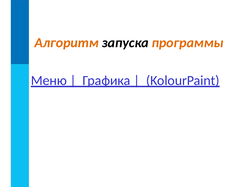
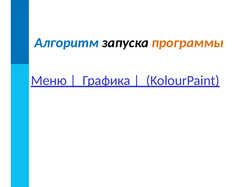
Алгоритм colour: orange -> blue
